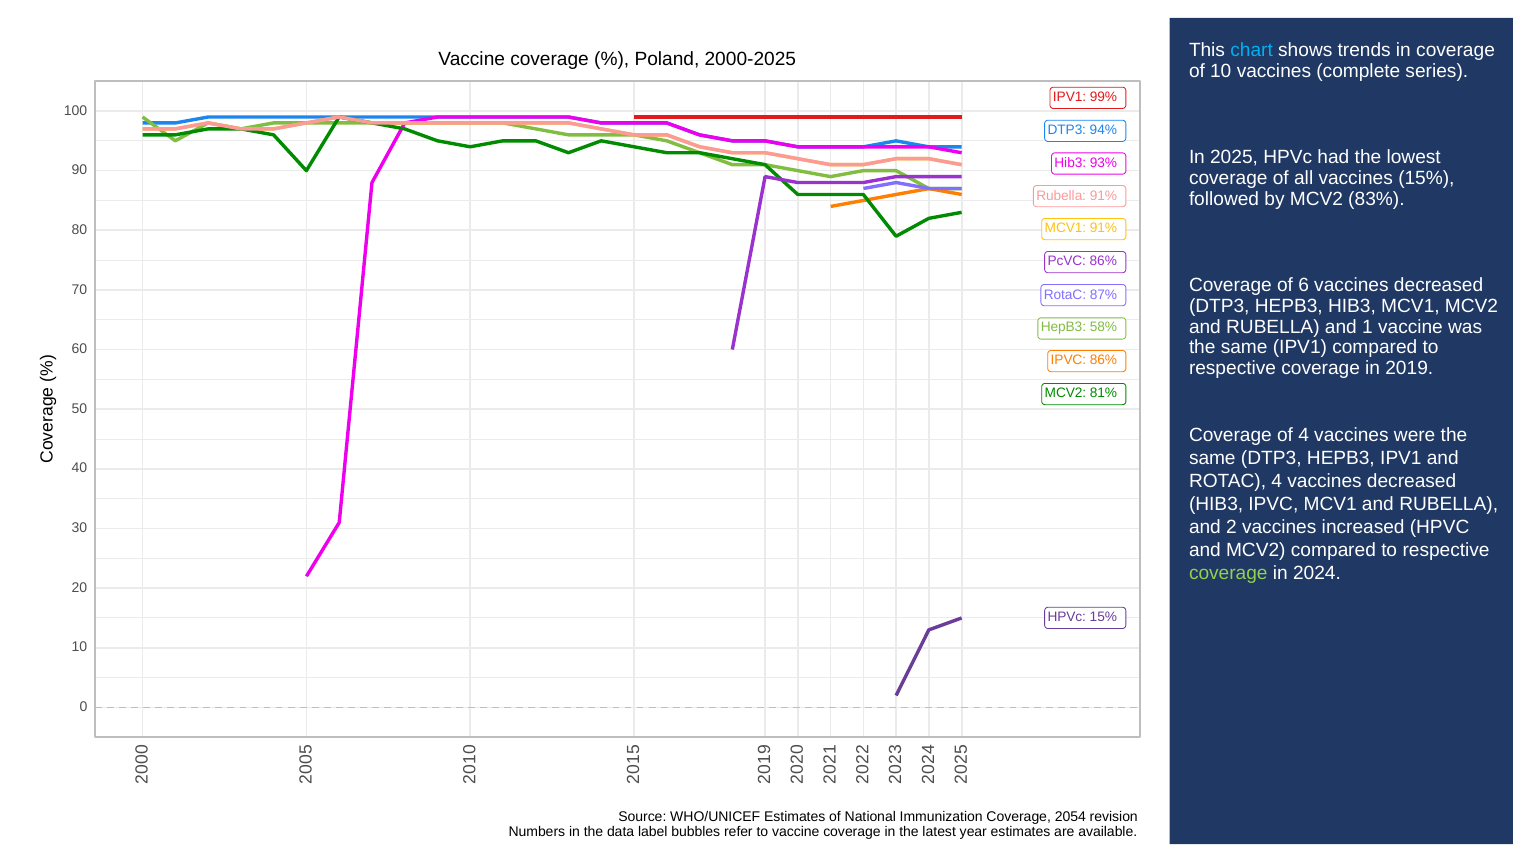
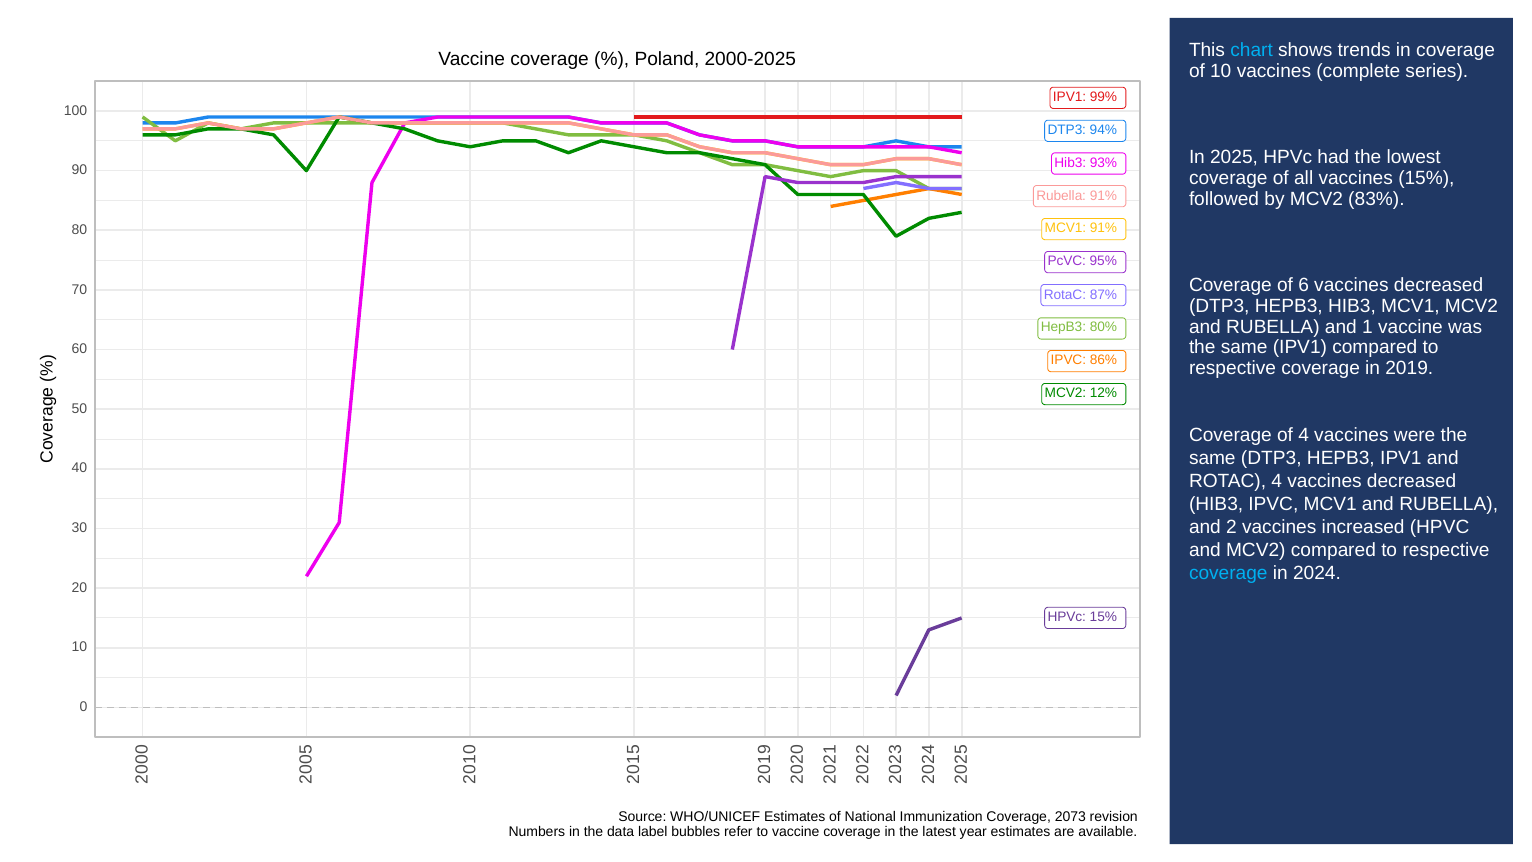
PcVC 86%: 86% -> 95%
58%: 58% -> 80%
81%: 81% -> 12%
coverage at (1228, 573) colour: light green -> light blue
2054: 2054 -> 2073
